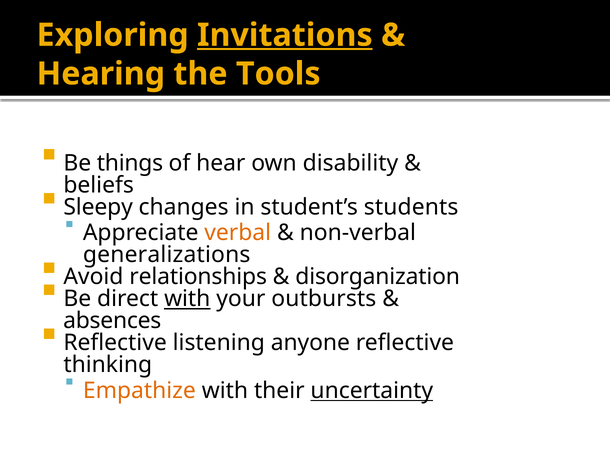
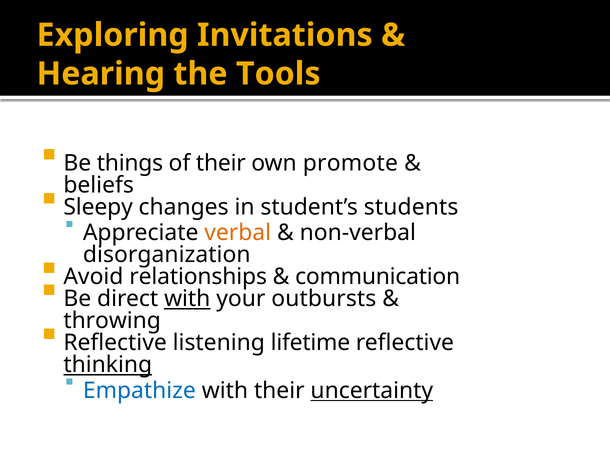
Invitations underline: present -> none
of hear: hear -> their
disability: disability -> promote
generalizations: generalizations -> disorganization
disorganization: disorganization -> communication
absences: absences -> throwing
anyone: anyone -> lifetime
thinking underline: none -> present
Empathize colour: orange -> blue
